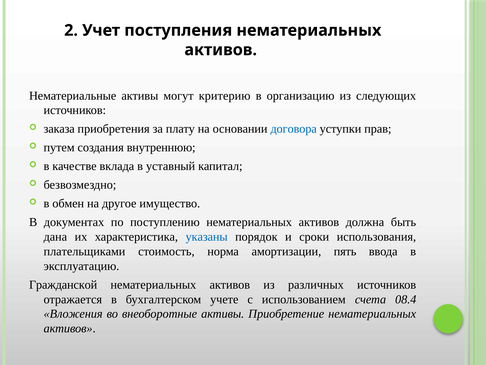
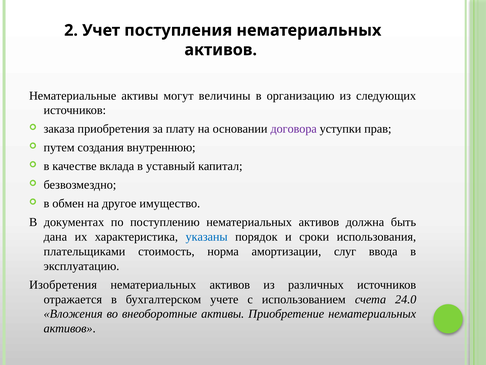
критерию: критерию -> величины
договора colour: blue -> purple
пять: пять -> слуг
Гражданской: Гражданской -> Изобретения
08.4: 08.4 -> 24.0
